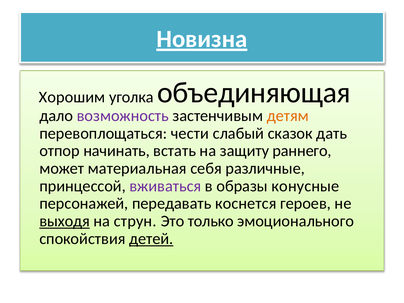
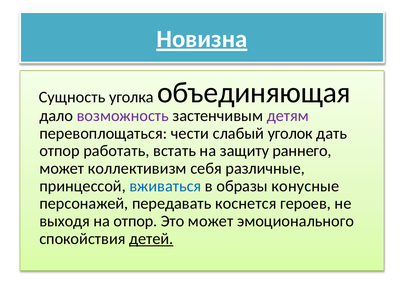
Хорошим: Хорошим -> Сущность
детям colour: orange -> purple
сказок: сказок -> уголок
начинать: начинать -> работать
материальная: материальная -> коллективизм
вживаться colour: purple -> blue
выходя underline: present -> none
на струн: струн -> отпор
Это только: только -> может
